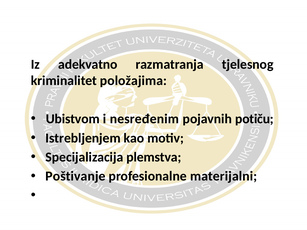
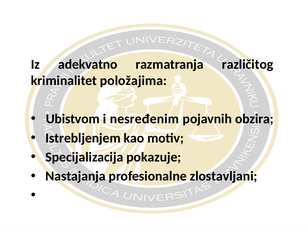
tjelesnog: tjelesnog -> različitog
potiču: potiču -> obzira
plemstva: plemstva -> pokazuje
Poštivanje: Poštivanje -> Nastajanja
materijalni: materijalni -> zlostavljani
